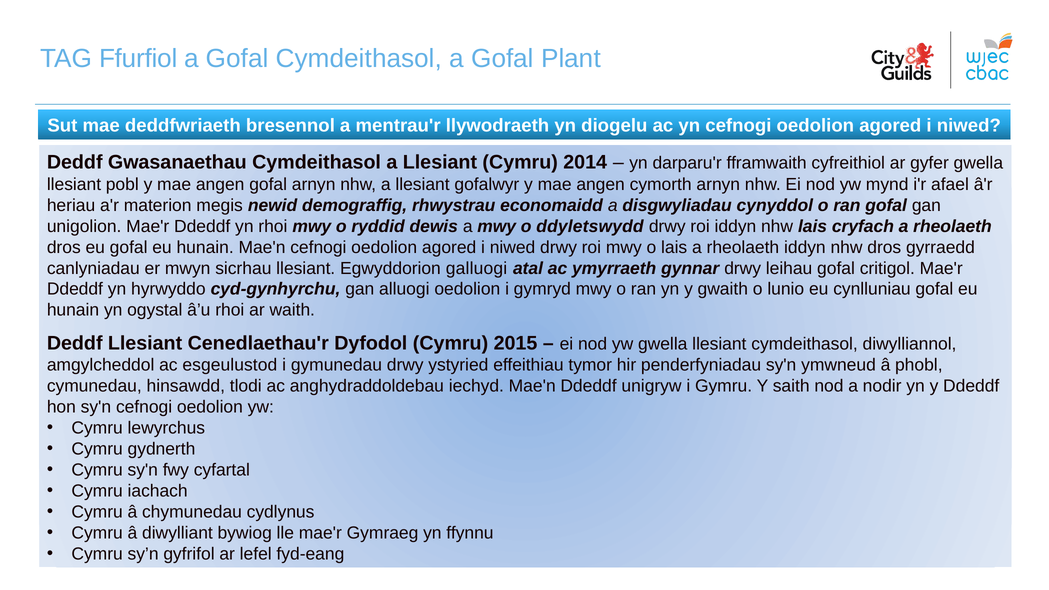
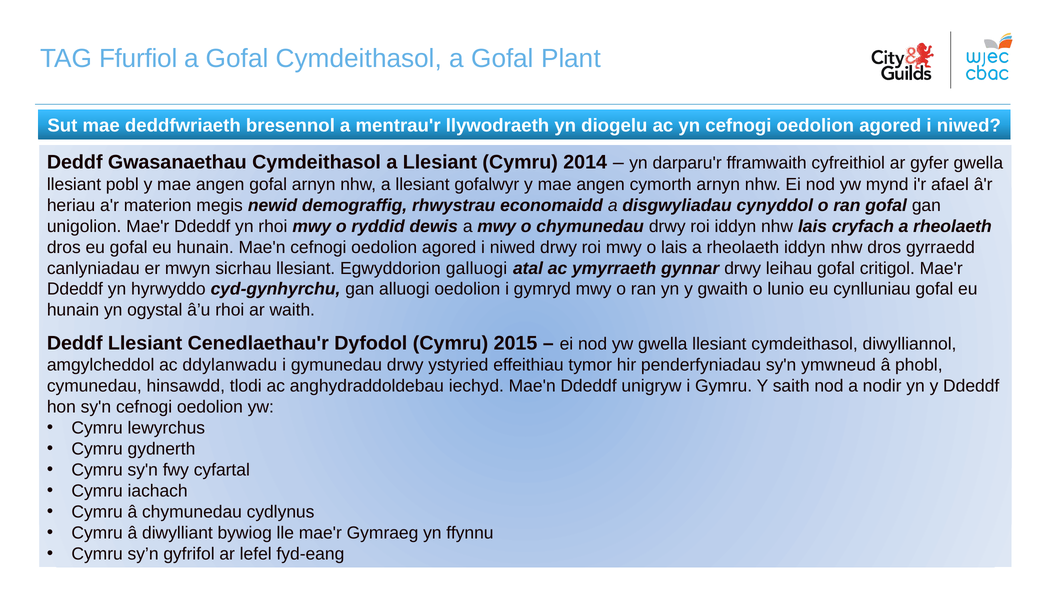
o ddyletswydd: ddyletswydd -> chymunedau
esgeulustod: esgeulustod -> ddylanwadu
